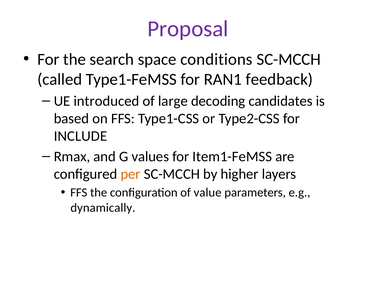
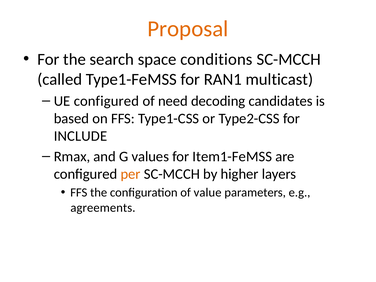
Proposal colour: purple -> orange
feedback: feedback -> multicast
UE introduced: introduced -> configured
large: large -> need
dynamically: dynamically -> agreements
